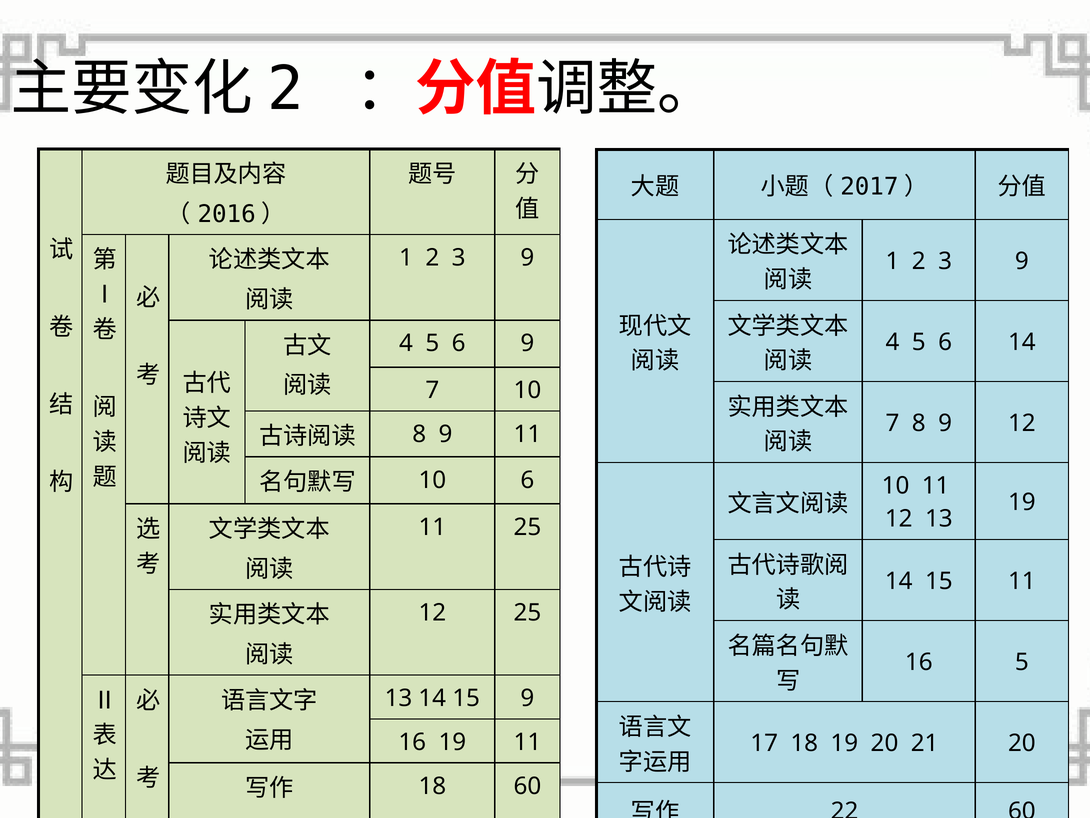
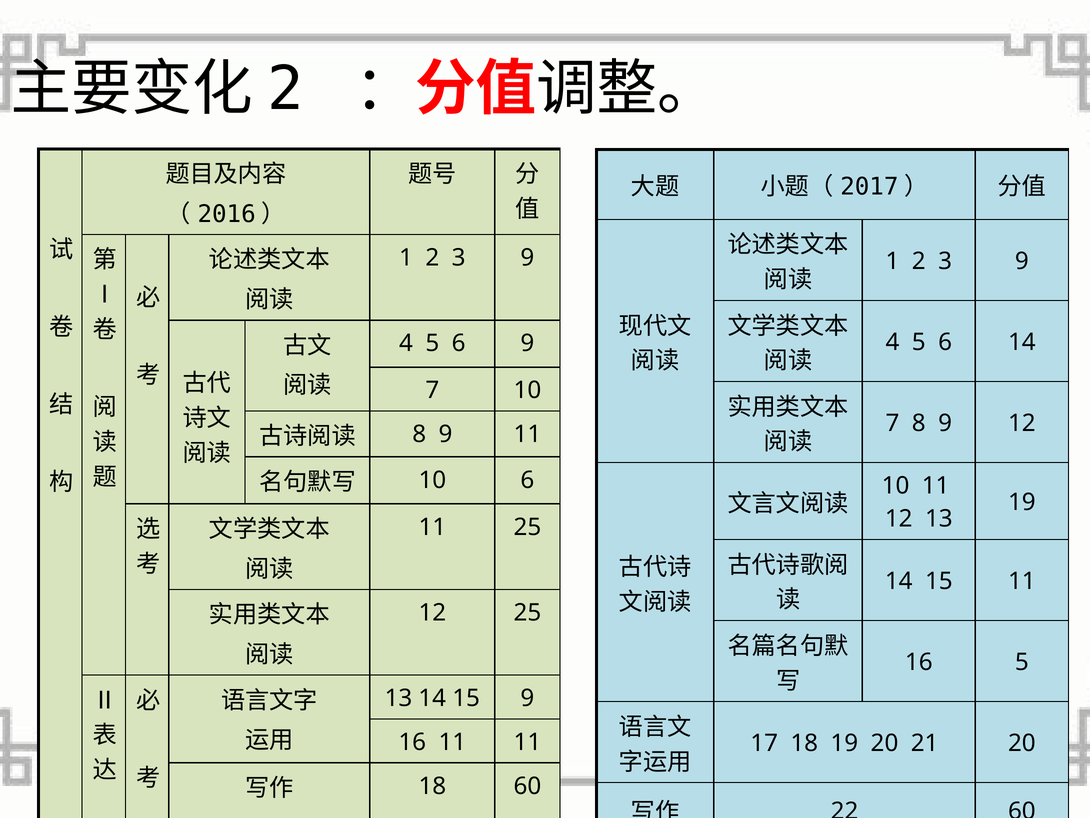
16 19: 19 -> 11
